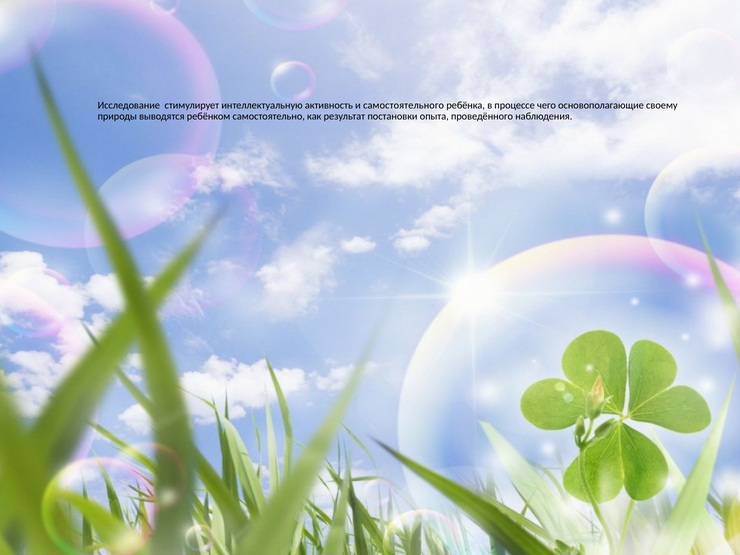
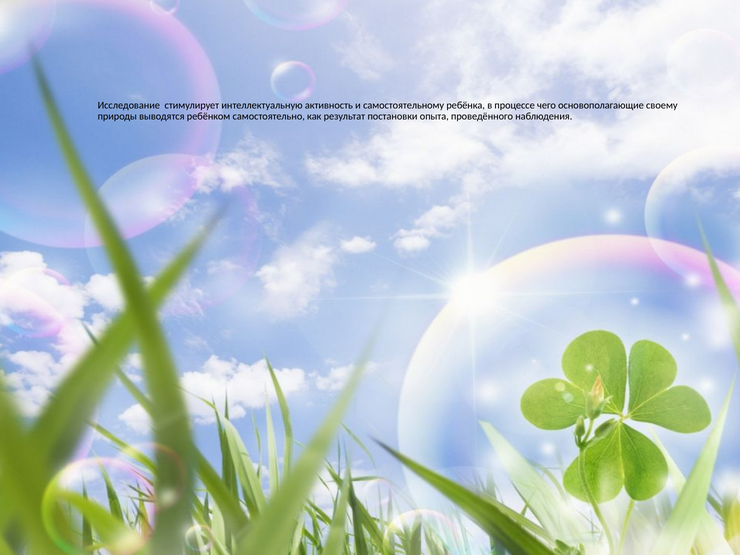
самостоятельного: самостоятельного -> самостоятельному
